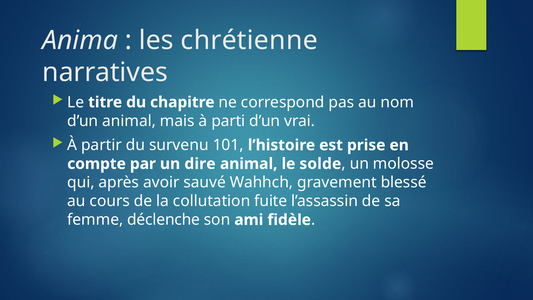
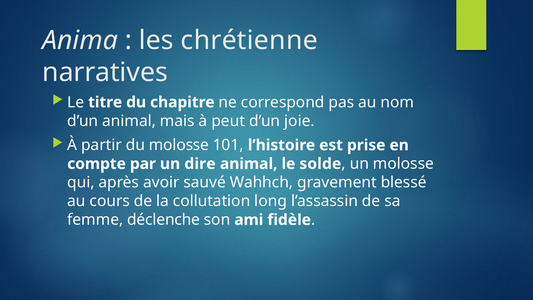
parti: parti -> peut
vrai: vrai -> joie
du survenu: survenu -> molosse
fuite: fuite -> long
